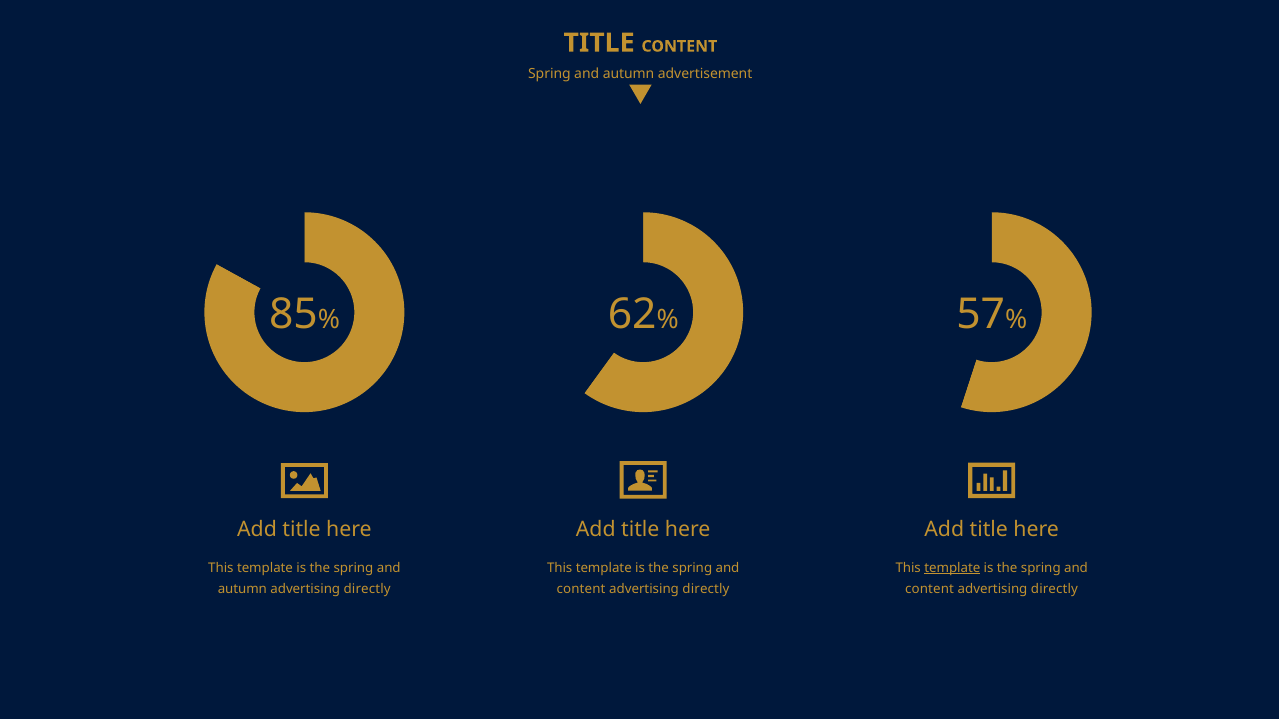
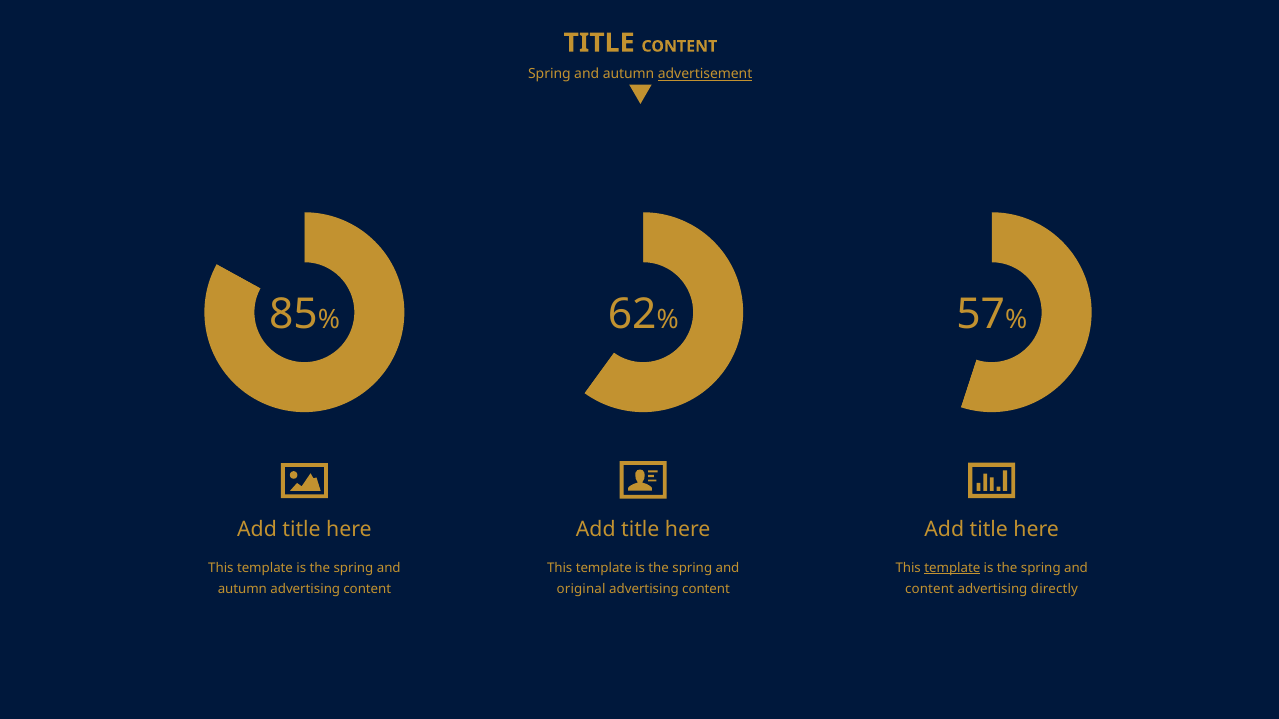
advertisement underline: none -> present
autumn advertising directly: directly -> content
content at (581, 589): content -> original
directly at (706, 589): directly -> content
